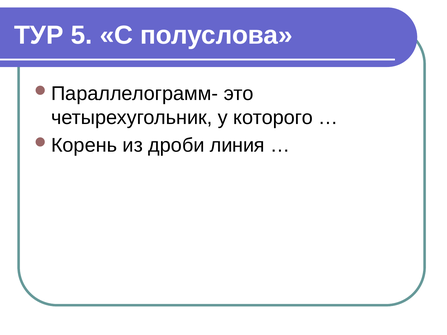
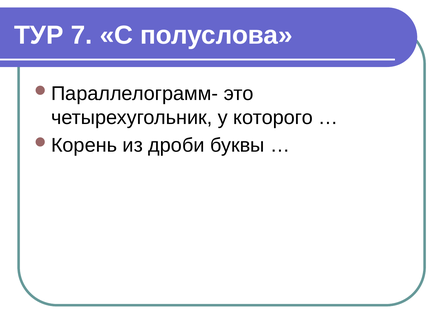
5: 5 -> 7
линия: линия -> буквы
